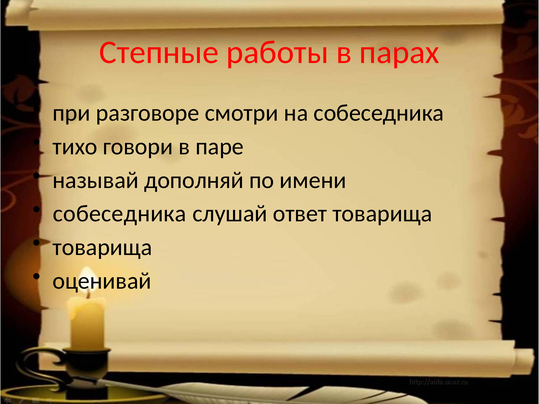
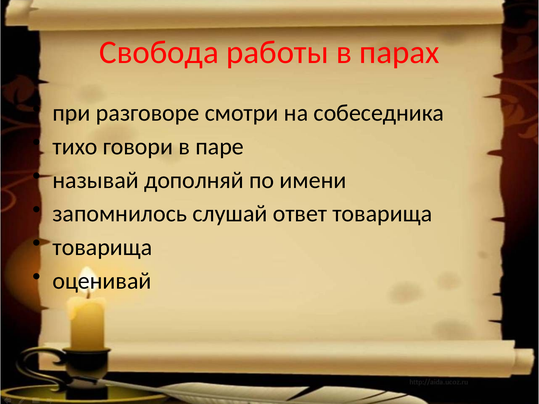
Степные: Степные -> Свобода
собеседника at (120, 214): собеседника -> запомнилось
